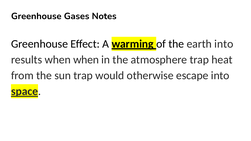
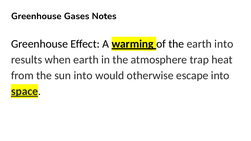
when when: when -> earth
sun trap: trap -> into
